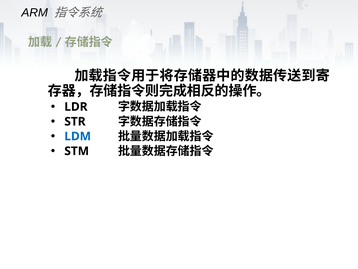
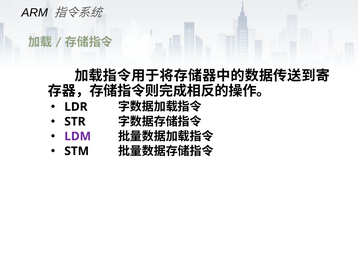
LDM colour: blue -> purple
